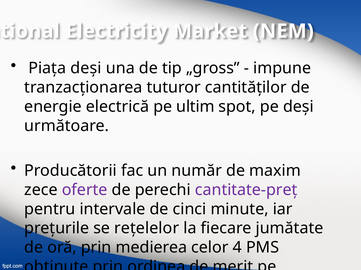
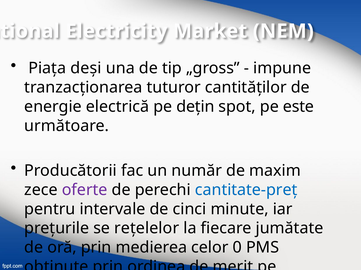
ultim: ultim -> deţin
pe deşi: deşi -> este
cantitate-preţ colour: purple -> blue
4: 4 -> 0
